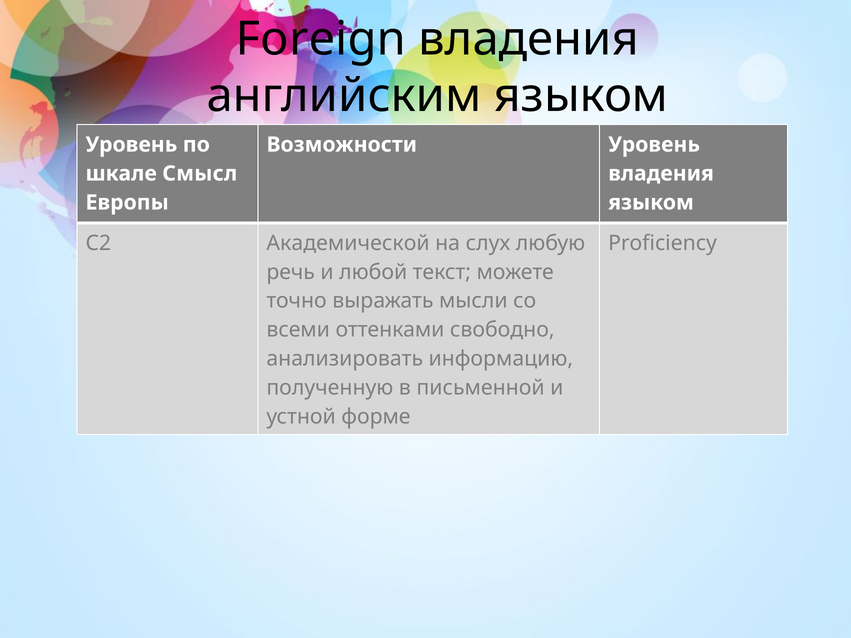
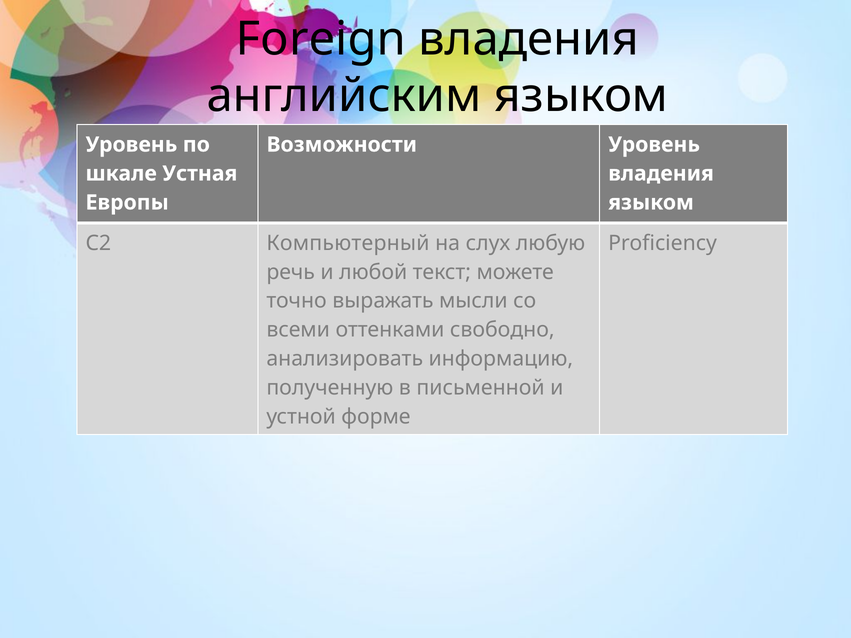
Смысл: Смысл -> Устная
Академической: Академической -> Компьютерный
